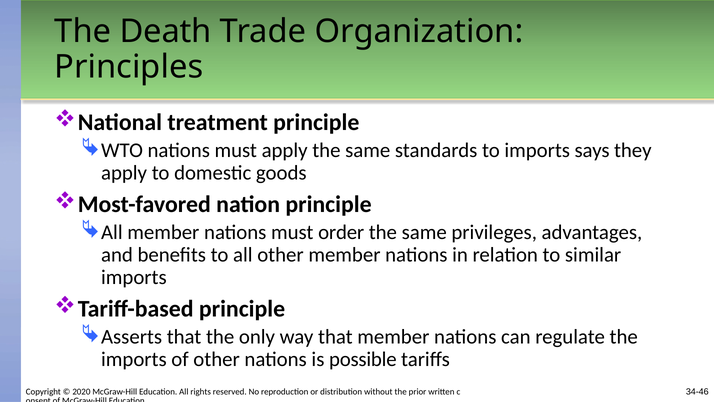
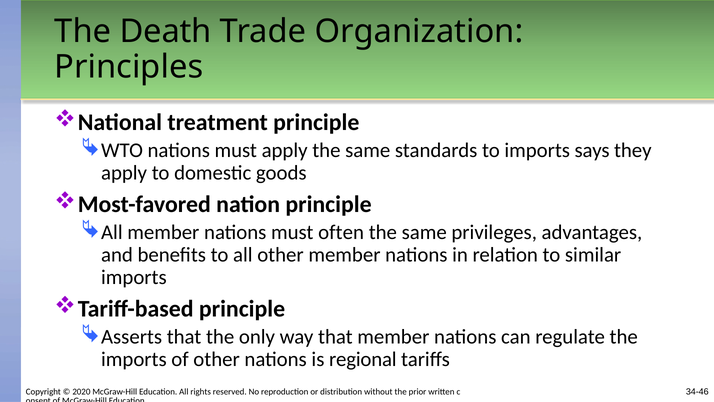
order: order -> often
possible: possible -> regional
